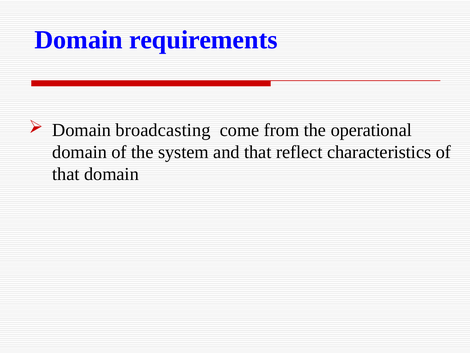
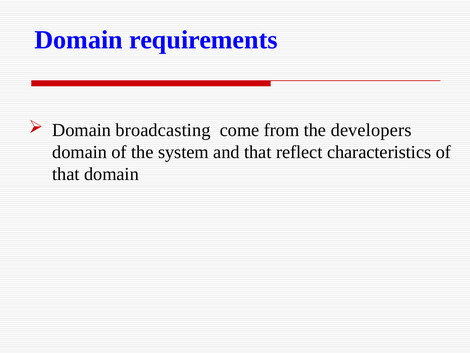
operational: operational -> developers
